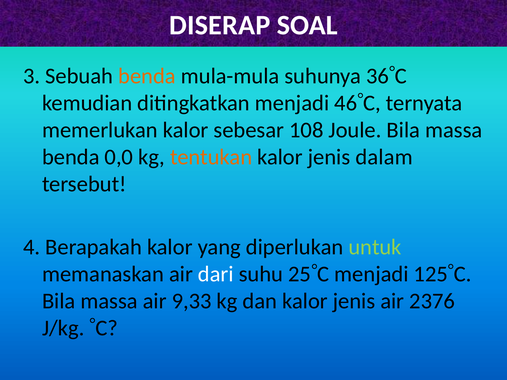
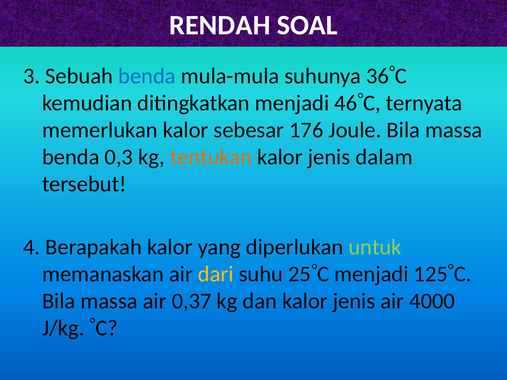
DISERAP: DISERAP -> RENDAH
benda at (147, 76) colour: orange -> blue
108: 108 -> 176
0,0: 0,0 -> 0,3
dari colour: white -> yellow
9,33: 9,33 -> 0,37
2376: 2376 -> 4000
